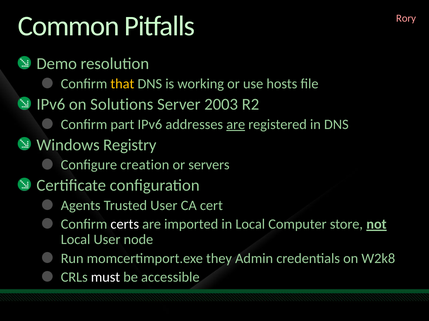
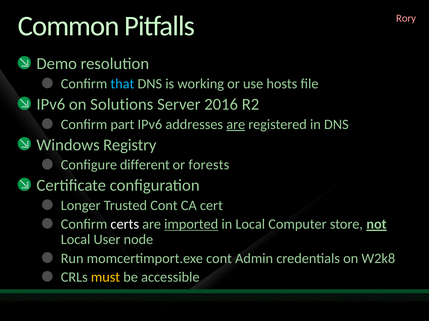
that colour: yellow -> light blue
2003: 2003 -> 2016
creation: creation -> different
servers: servers -> forests
Agents: Agents -> Longer
Trusted User: User -> Cont
imported underline: none -> present
momcertimport.exe they: they -> cont
must colour: white -> yellow
